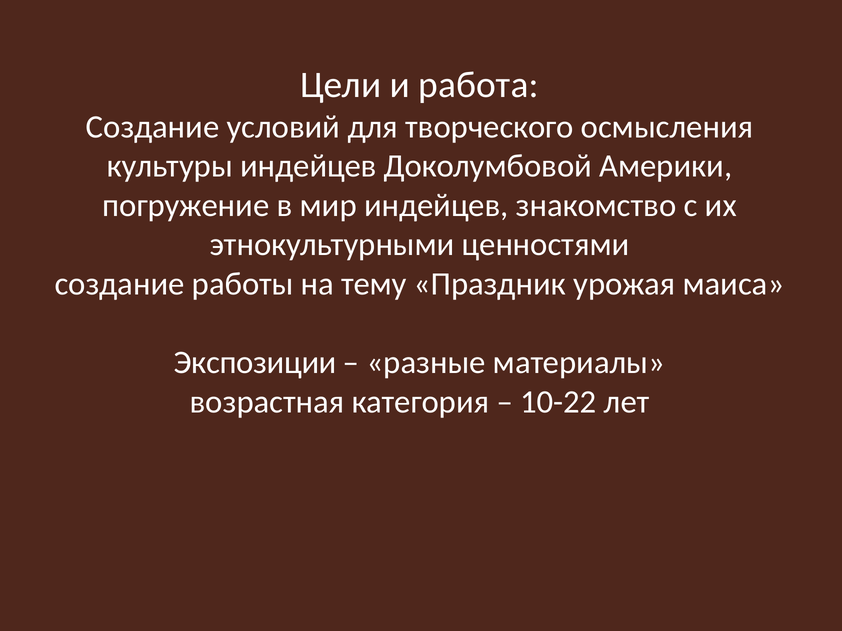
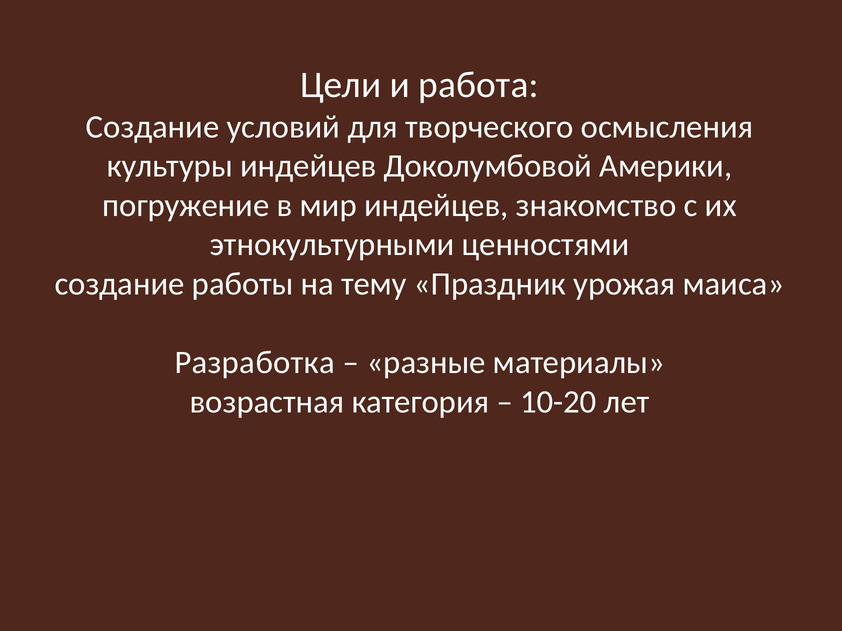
Экспозиции: Экспозиции -> Разработка
10-22: 10-22 -> 10-20
